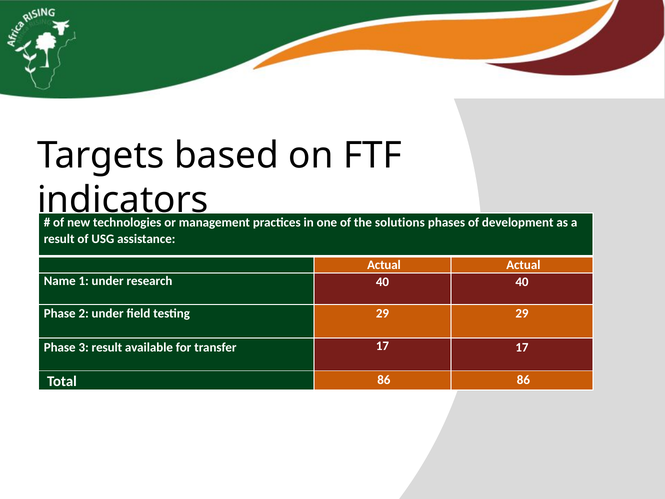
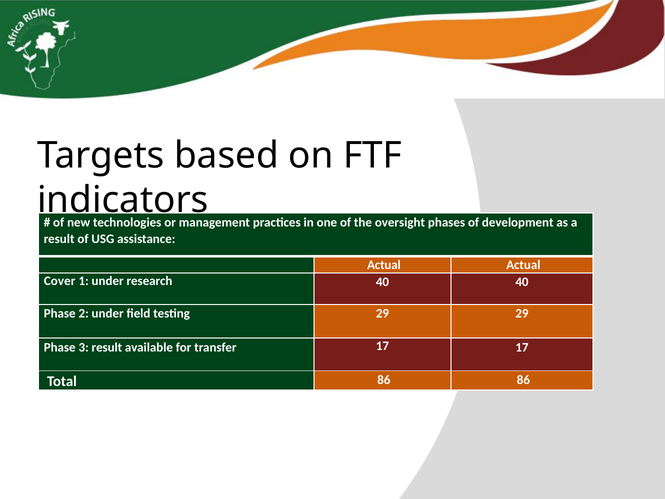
solutions: solutions -> oversight
Name: Name -> Cover
